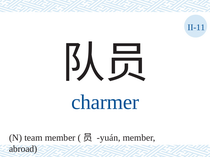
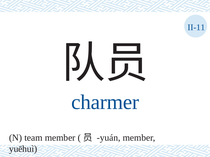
abroad: abroad -> yuēhuì
